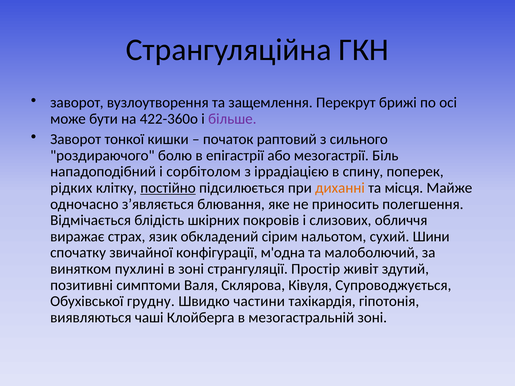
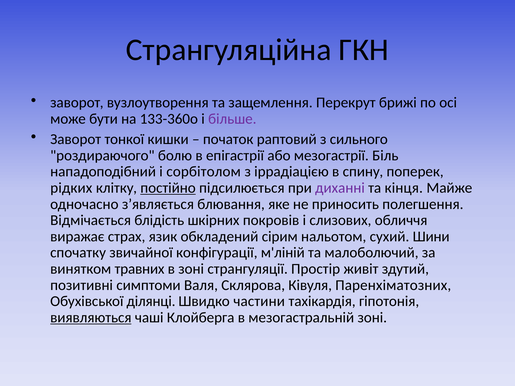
422-360о: 422-360о -> 133-360о
диханні colour: orange -> purple
місця: місця -> кінця
м'одна: м'одна -> м'ліній
пухлині: пухлині -> травних
Супроводжується: Супроводжується -> Паренхіматозних
грудну: грудну -> ділянці
виявляються underline: none -> present
